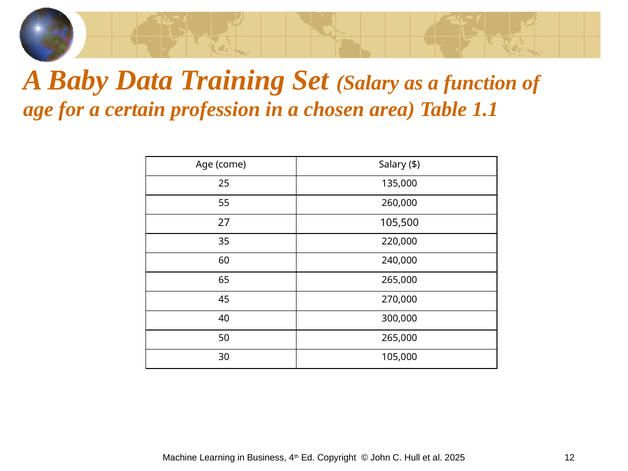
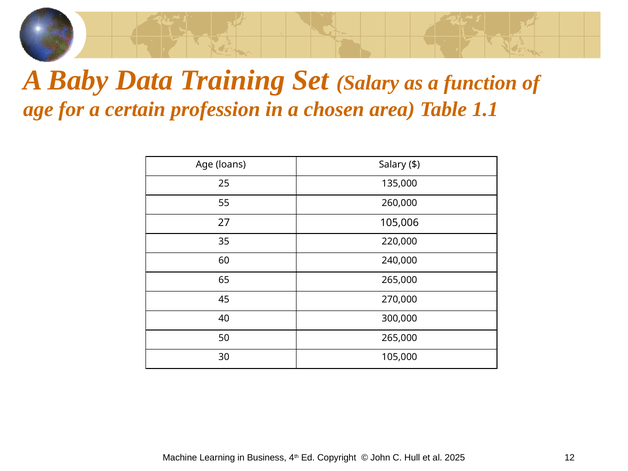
come: come -> loans
105,500: 105,500 -> 105,006
